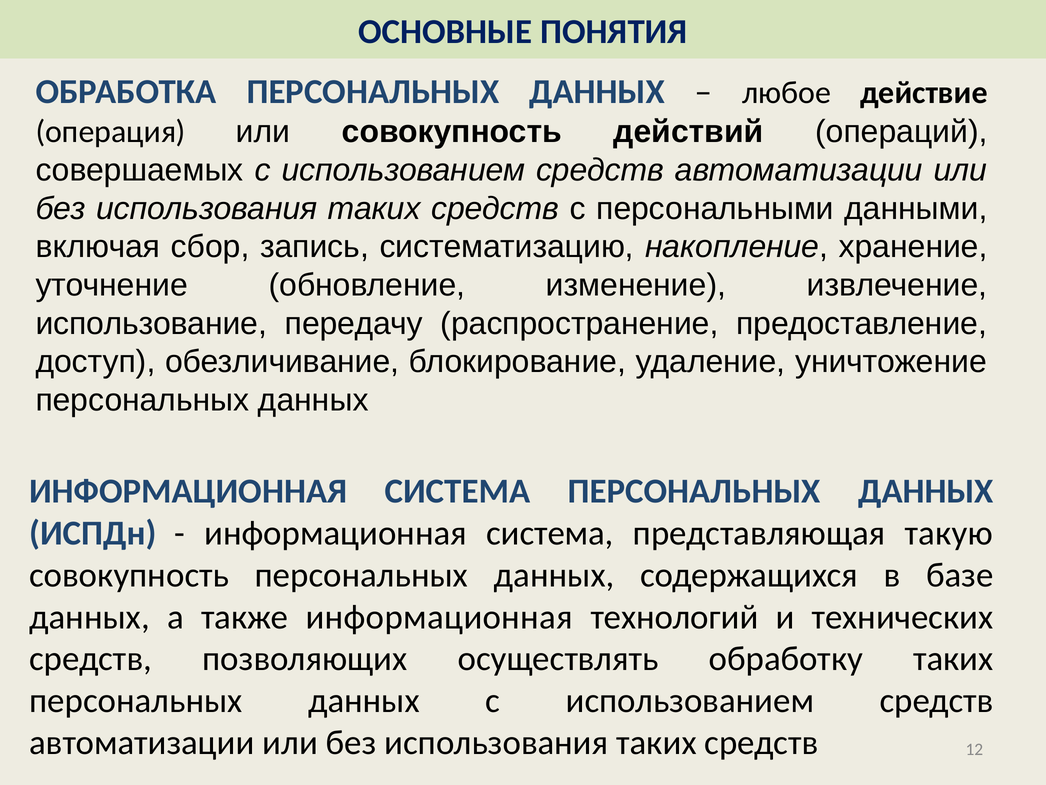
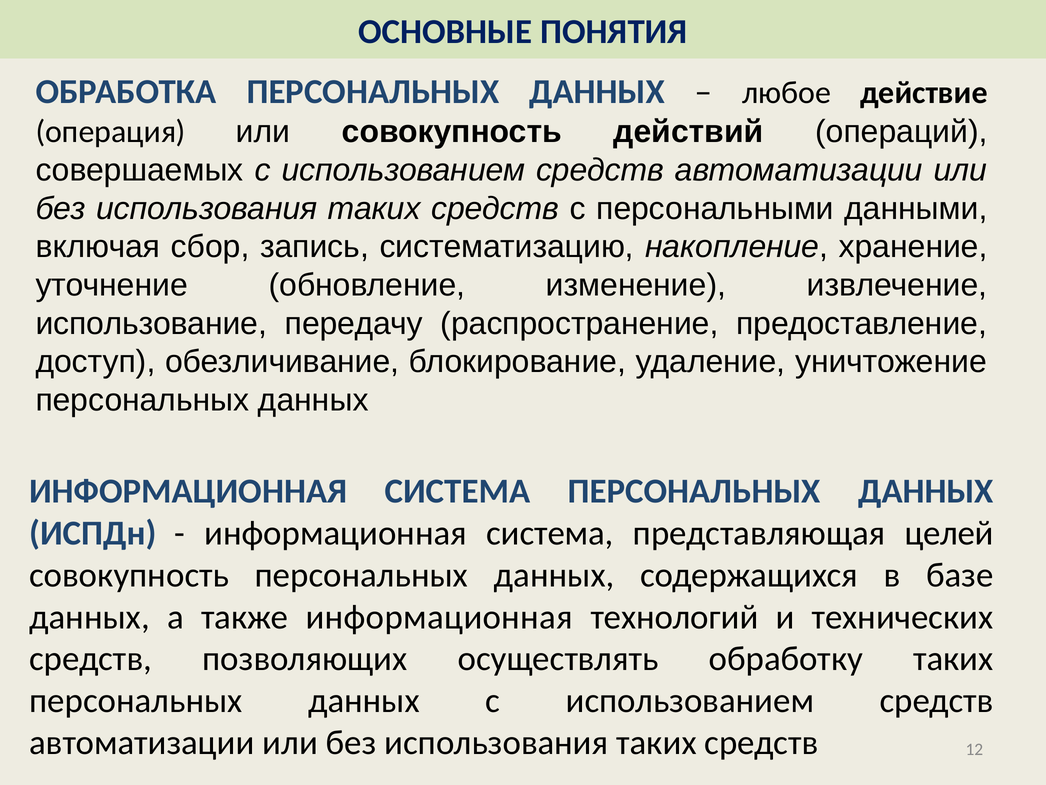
такую: такую -> целей
